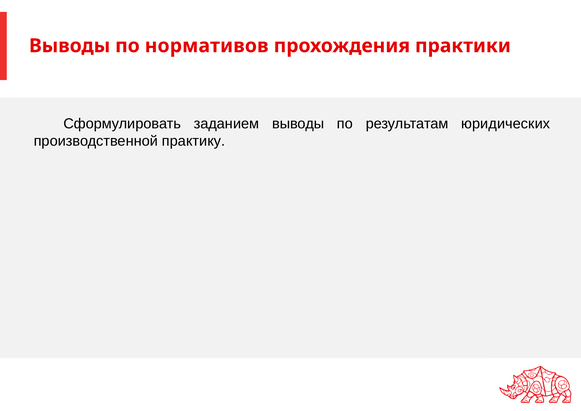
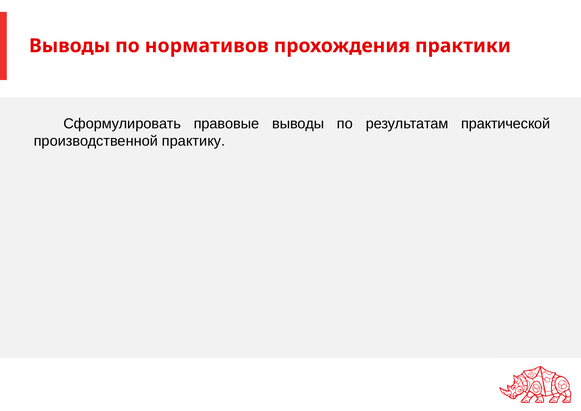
заданием: заданием -> правовые
юридических: юридических -> практической
